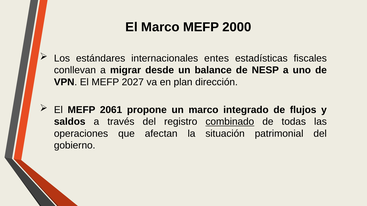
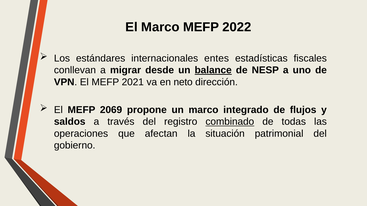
2000: 2000 -> 2022
balance underline: none -> present
2027: 2027 -> 2021
plan: plan -> neto
2061: 2061 -> 2069
